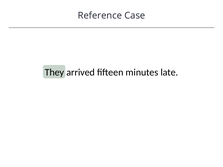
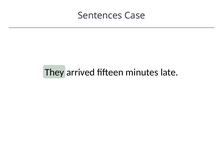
Reference: Reference -> Sentences
